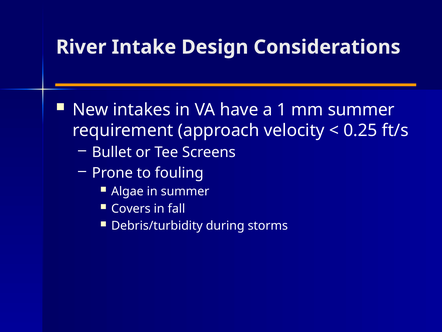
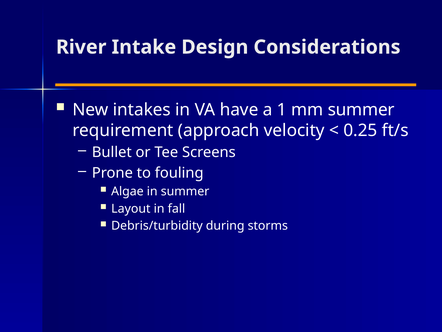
Covers: Covers -> Layout
